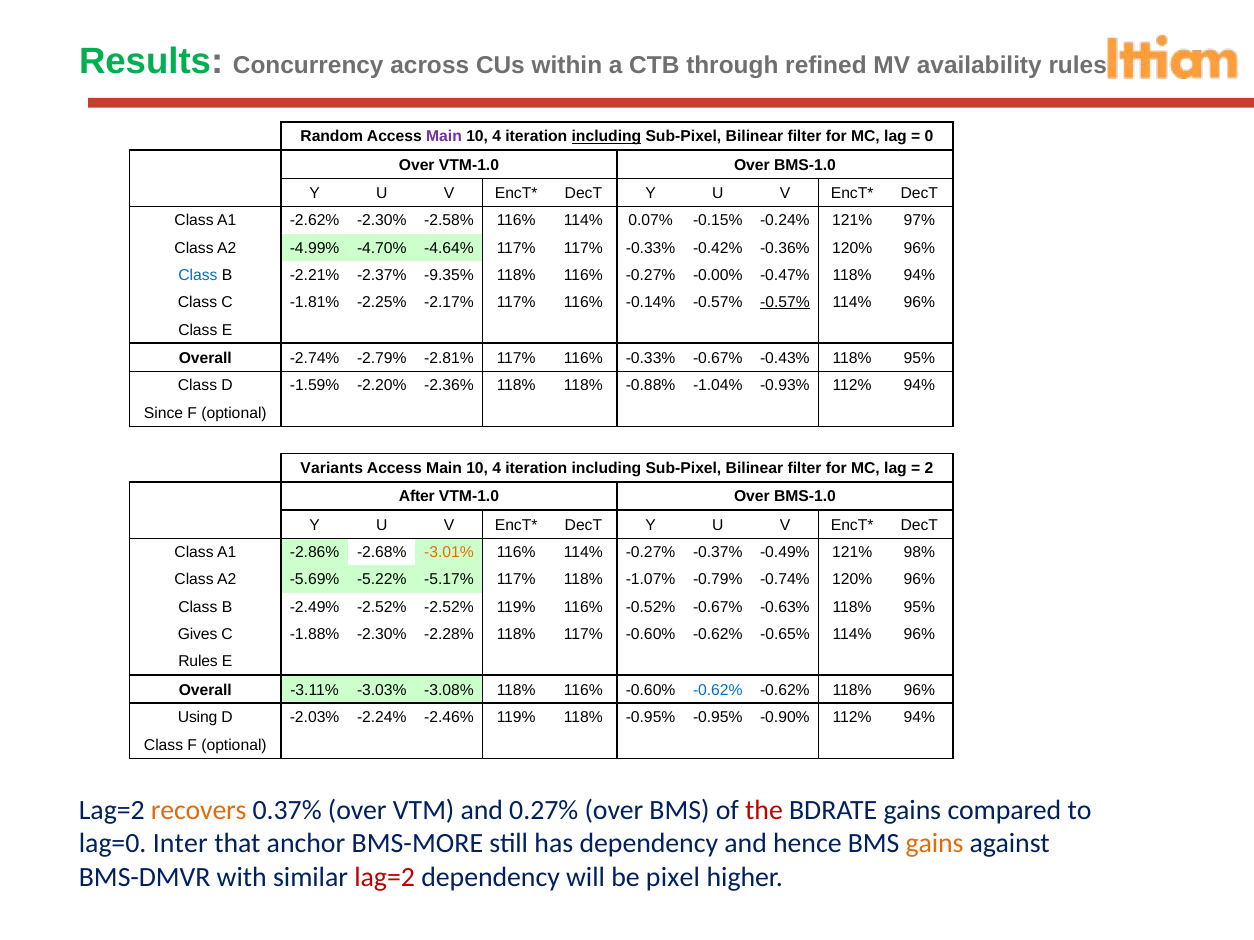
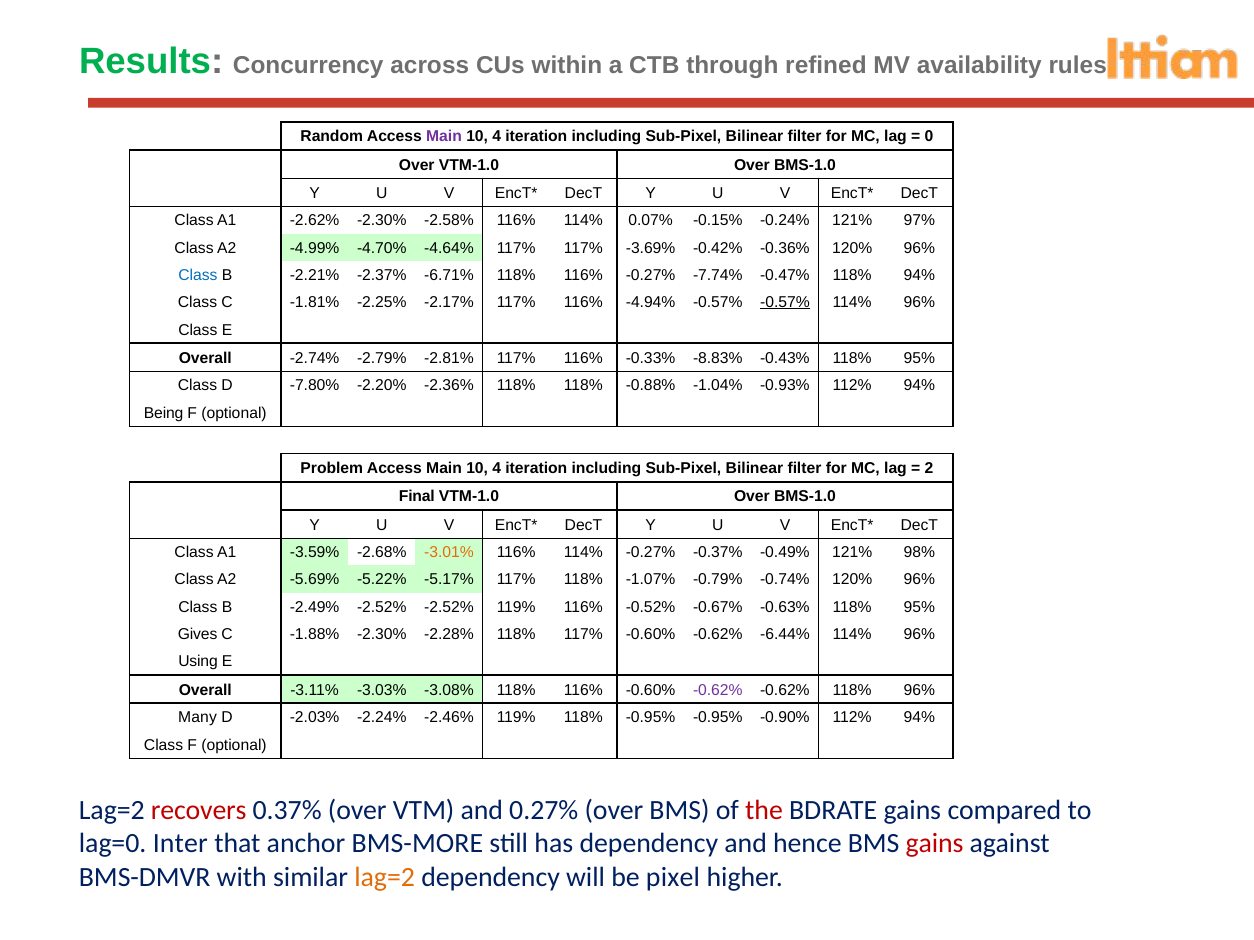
including at (606, 137) underline: present -> none
117% -0.33%: -0.33% -> -3.69%
-9.35%: -9.35% -> -6.71%
-0.00%: -0.00% -> -7.74%
-0.14%: -0.14% -> -4.94%
-0.33% -0.67%: -0.67% -> -8.83%
-1.59%: -1.59% -> -7.80%
Since: Since -> Being
Variants: Variants -> Problem
After: After -> Final
-2.86%: -2.86% -> -3.59%
-0.65%: -0.65% -> -6.44%
Rules at (198, 662): Rules -> Using
-0.62% at (718, 690) colour: blue -> purple
Using: Using -> Many
recovers colour: orange -> red
gains at (935, 844) colour: orange -> red
lag=2 at (385, 878) colour: red -> orange
